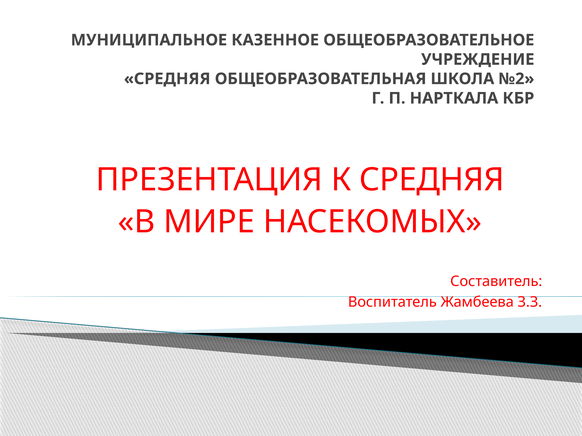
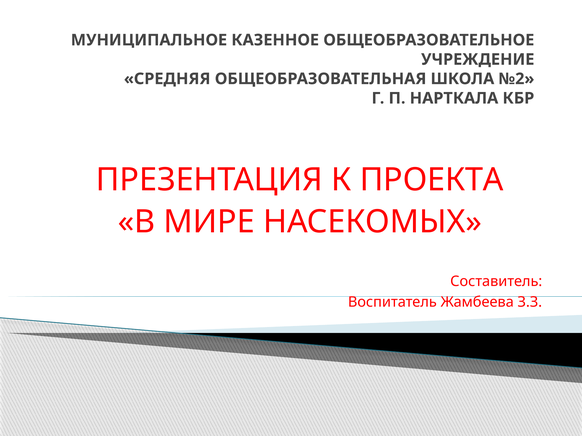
К СРЕДНЯЯ: СРЕДНЯЯ -> ПРОЕКТА
